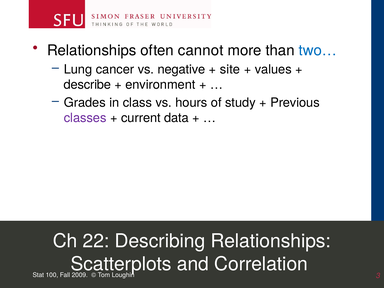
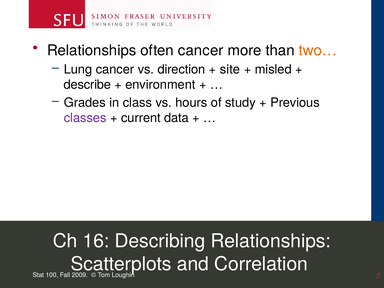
often cannot: cannot -> cancer
two… colour: blue -> orange
negative: negative -> direction
values: values -> misled
22: 22 -> 16
